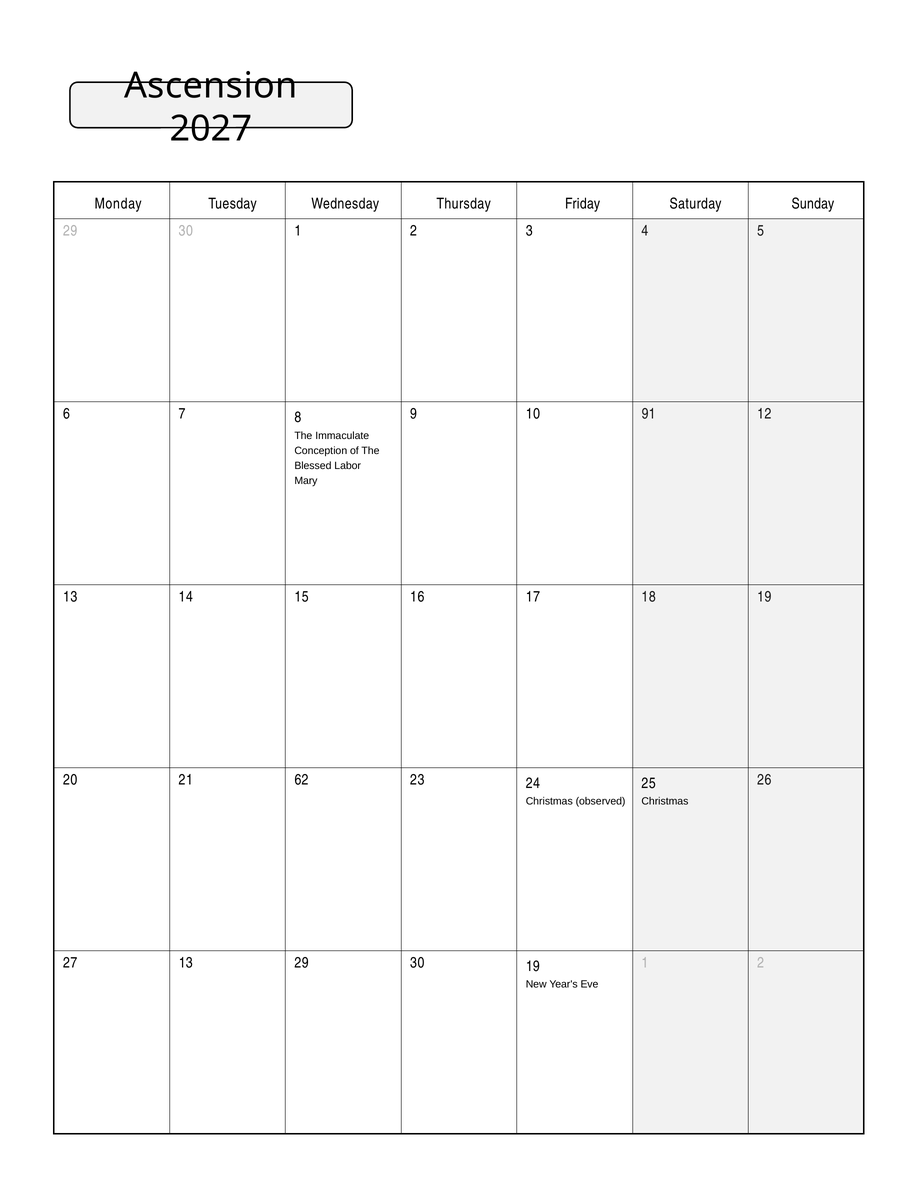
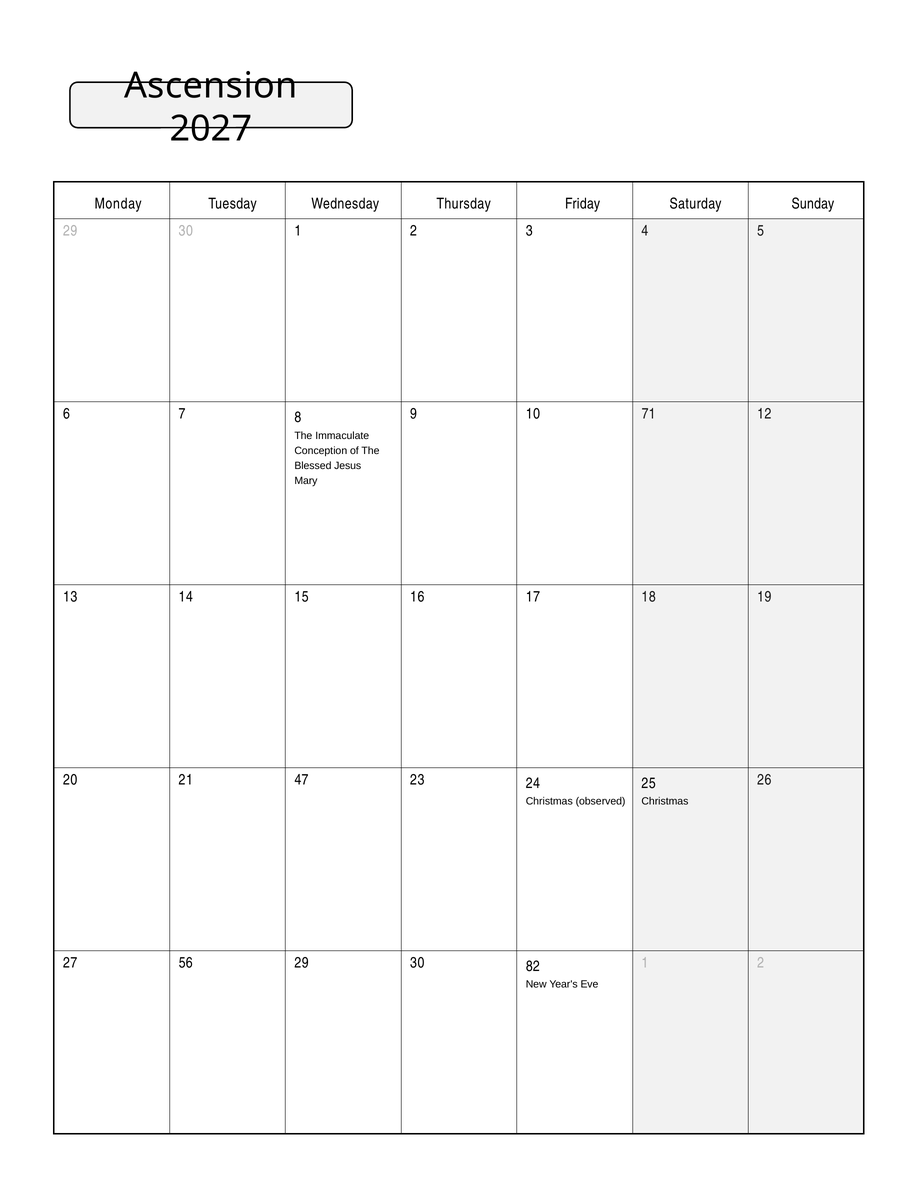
91: 91 -> 71
Labor: Labor -> Jesus
62: 62 -> 47
27 13: 13 -> 56
30 19: 19 -> 82
